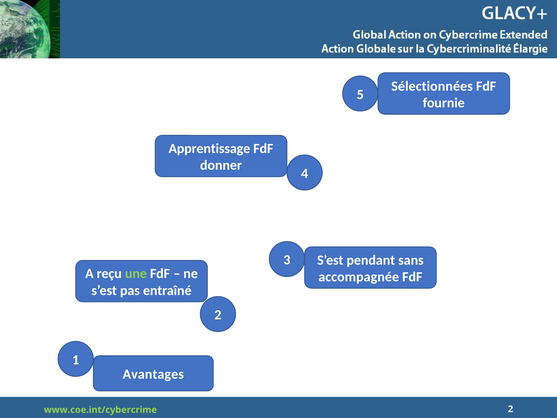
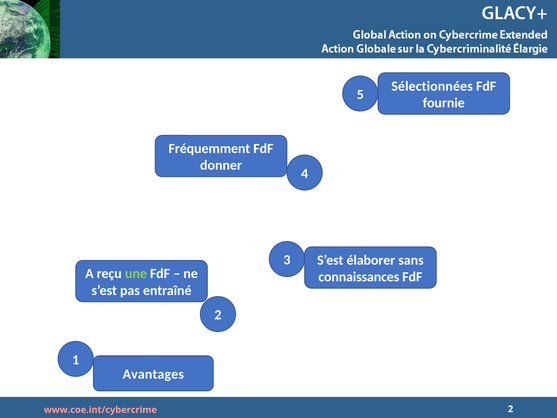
Apprentissage: Apprentissage -> Fréquemment
pendant: pendant -> élaborer
accompagnée: accompagnée -> connaissances
www.coe.int/cybercrime colour: light green -> pink
